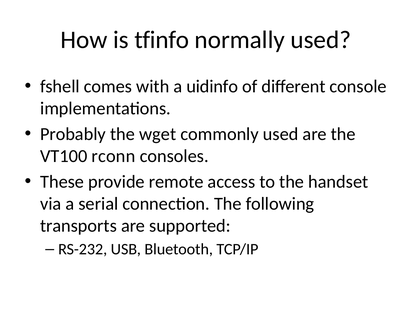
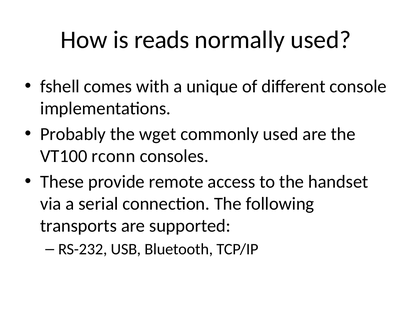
tfinfo: tfinfo -> reads
uidinfo: uidinfo -> unique
